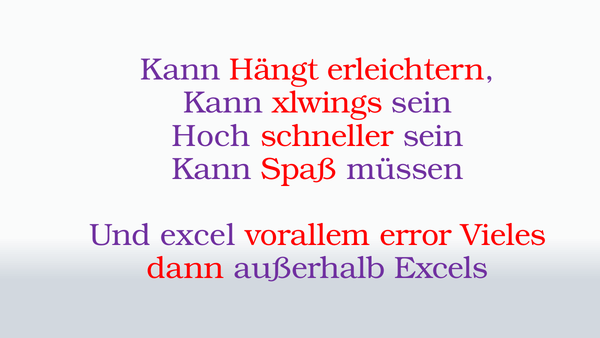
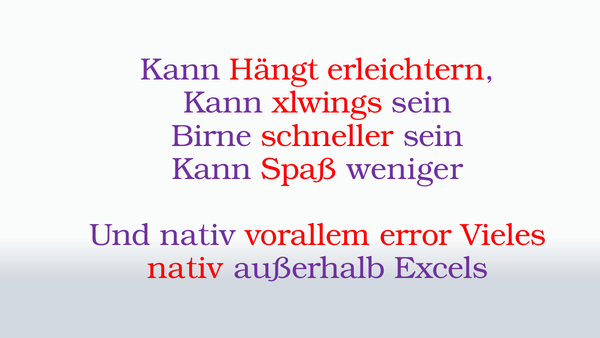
Hoch: Hoch -> Birne
müssen: müssen -> weniger
Und excel: excel -> nativ
dann at (186, 268): dann -> nativ
